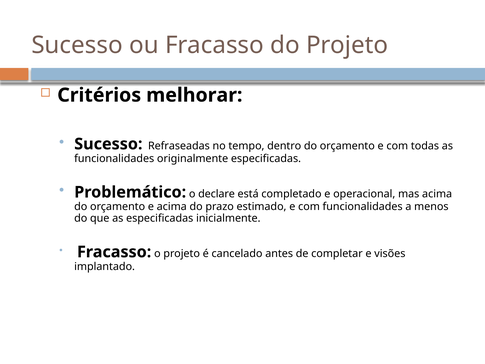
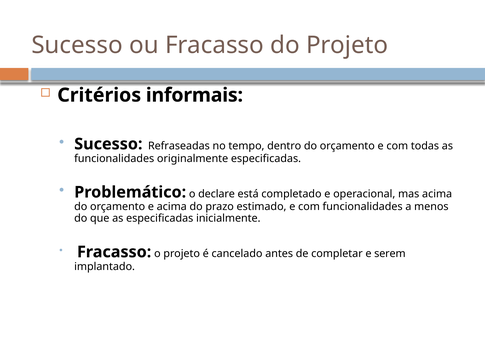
melhorar: melhorar -> informais
visões: visões -> serem
